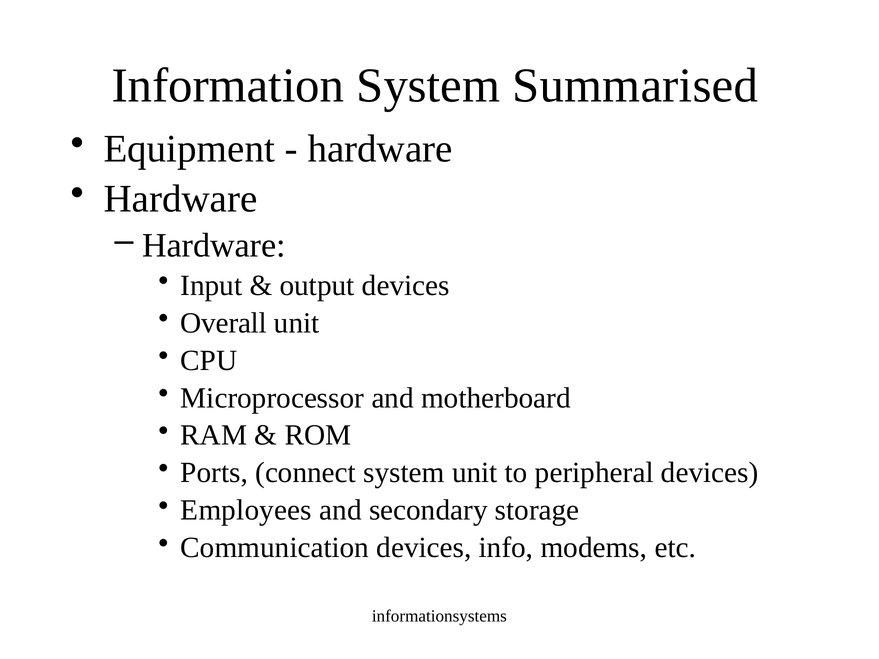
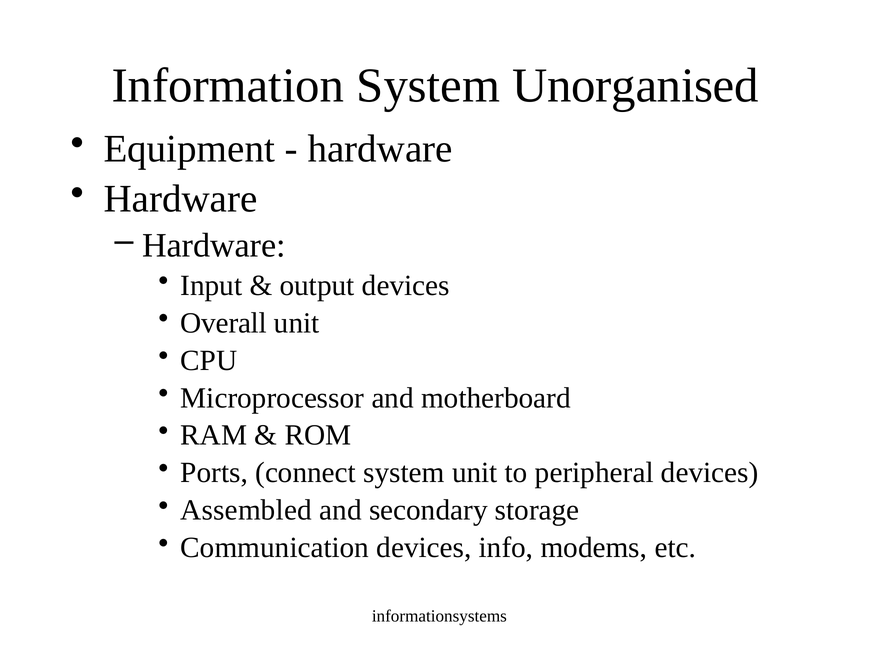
Summarised: Summarised -> Unorganised
Employees: Employees -> Assembled
